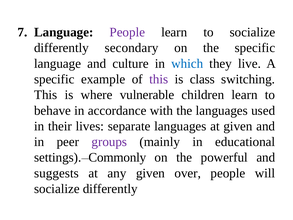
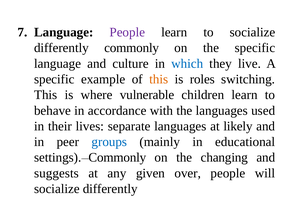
differently secondary: secondary -> commonly
this at (159, 79) colour: purple -> orange
class: class -> roles
at given: given -> likely
groups colour: purple -> blue
powerful: powerful -> changing
